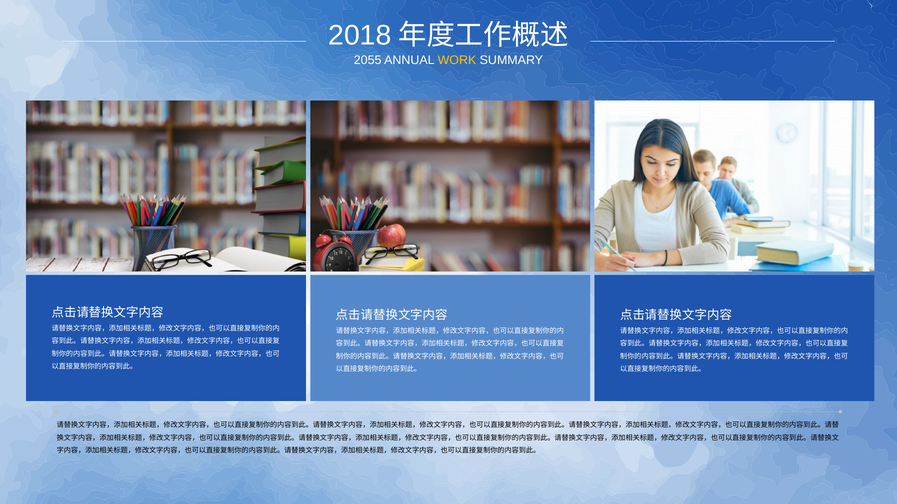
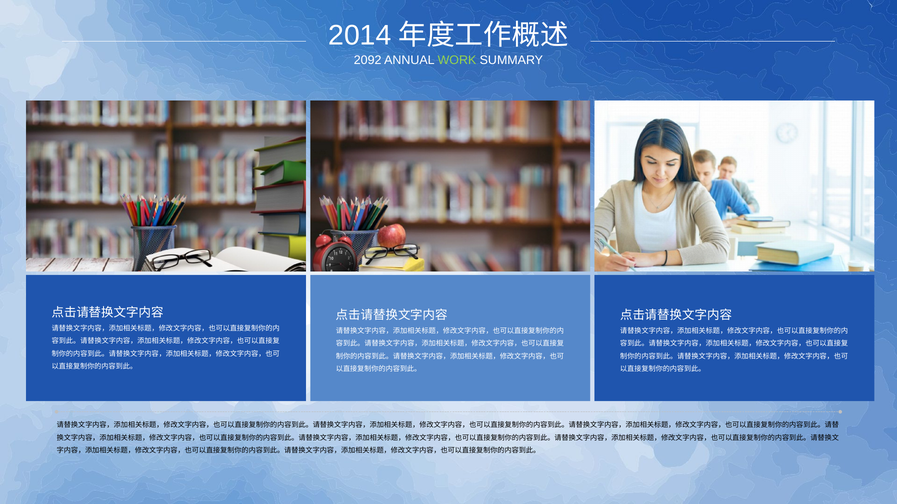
2018: 2018 -> 2014
2055: 2055 -> 2092
WORK colour: yellow -> light green
